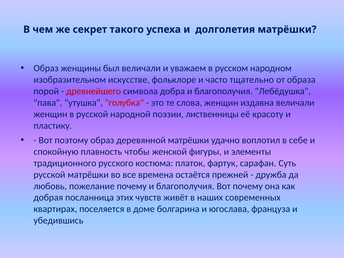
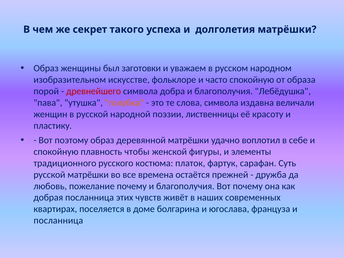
был величали: величали -> заготовки
часто тщательно: тщательно -> спокойную
голубка colour: red -> orange
слова женщин: женщин -> символа
убедившись at (58, 221): убедившись -> посланница
